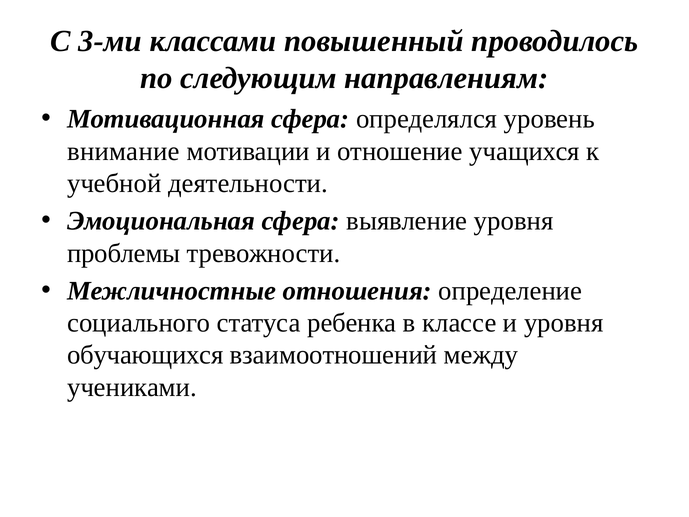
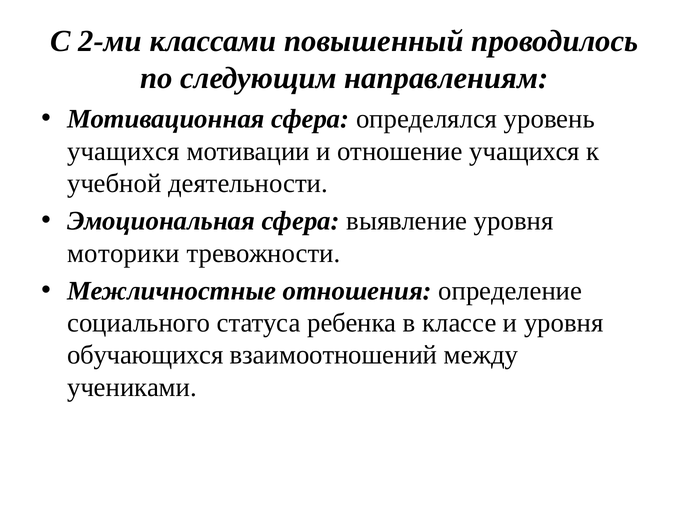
3-ми: 3-ми -> 2-ми
внимание at (123, 151): внимание -> учащихся
проблемы: проблемы -> моторики
